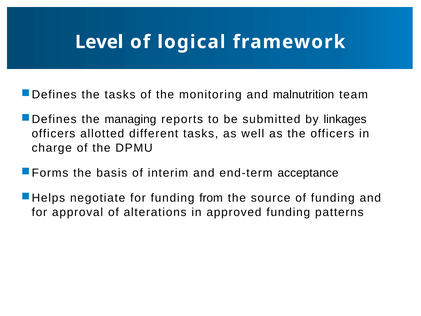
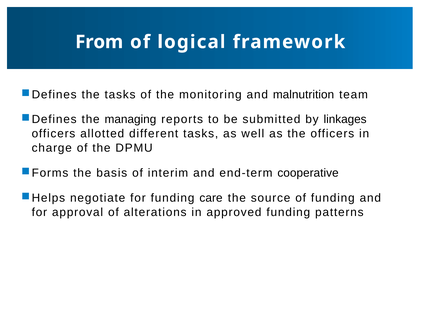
Level: Level -> From
acceptance: acceptance -> cooperative
from: from -> care
